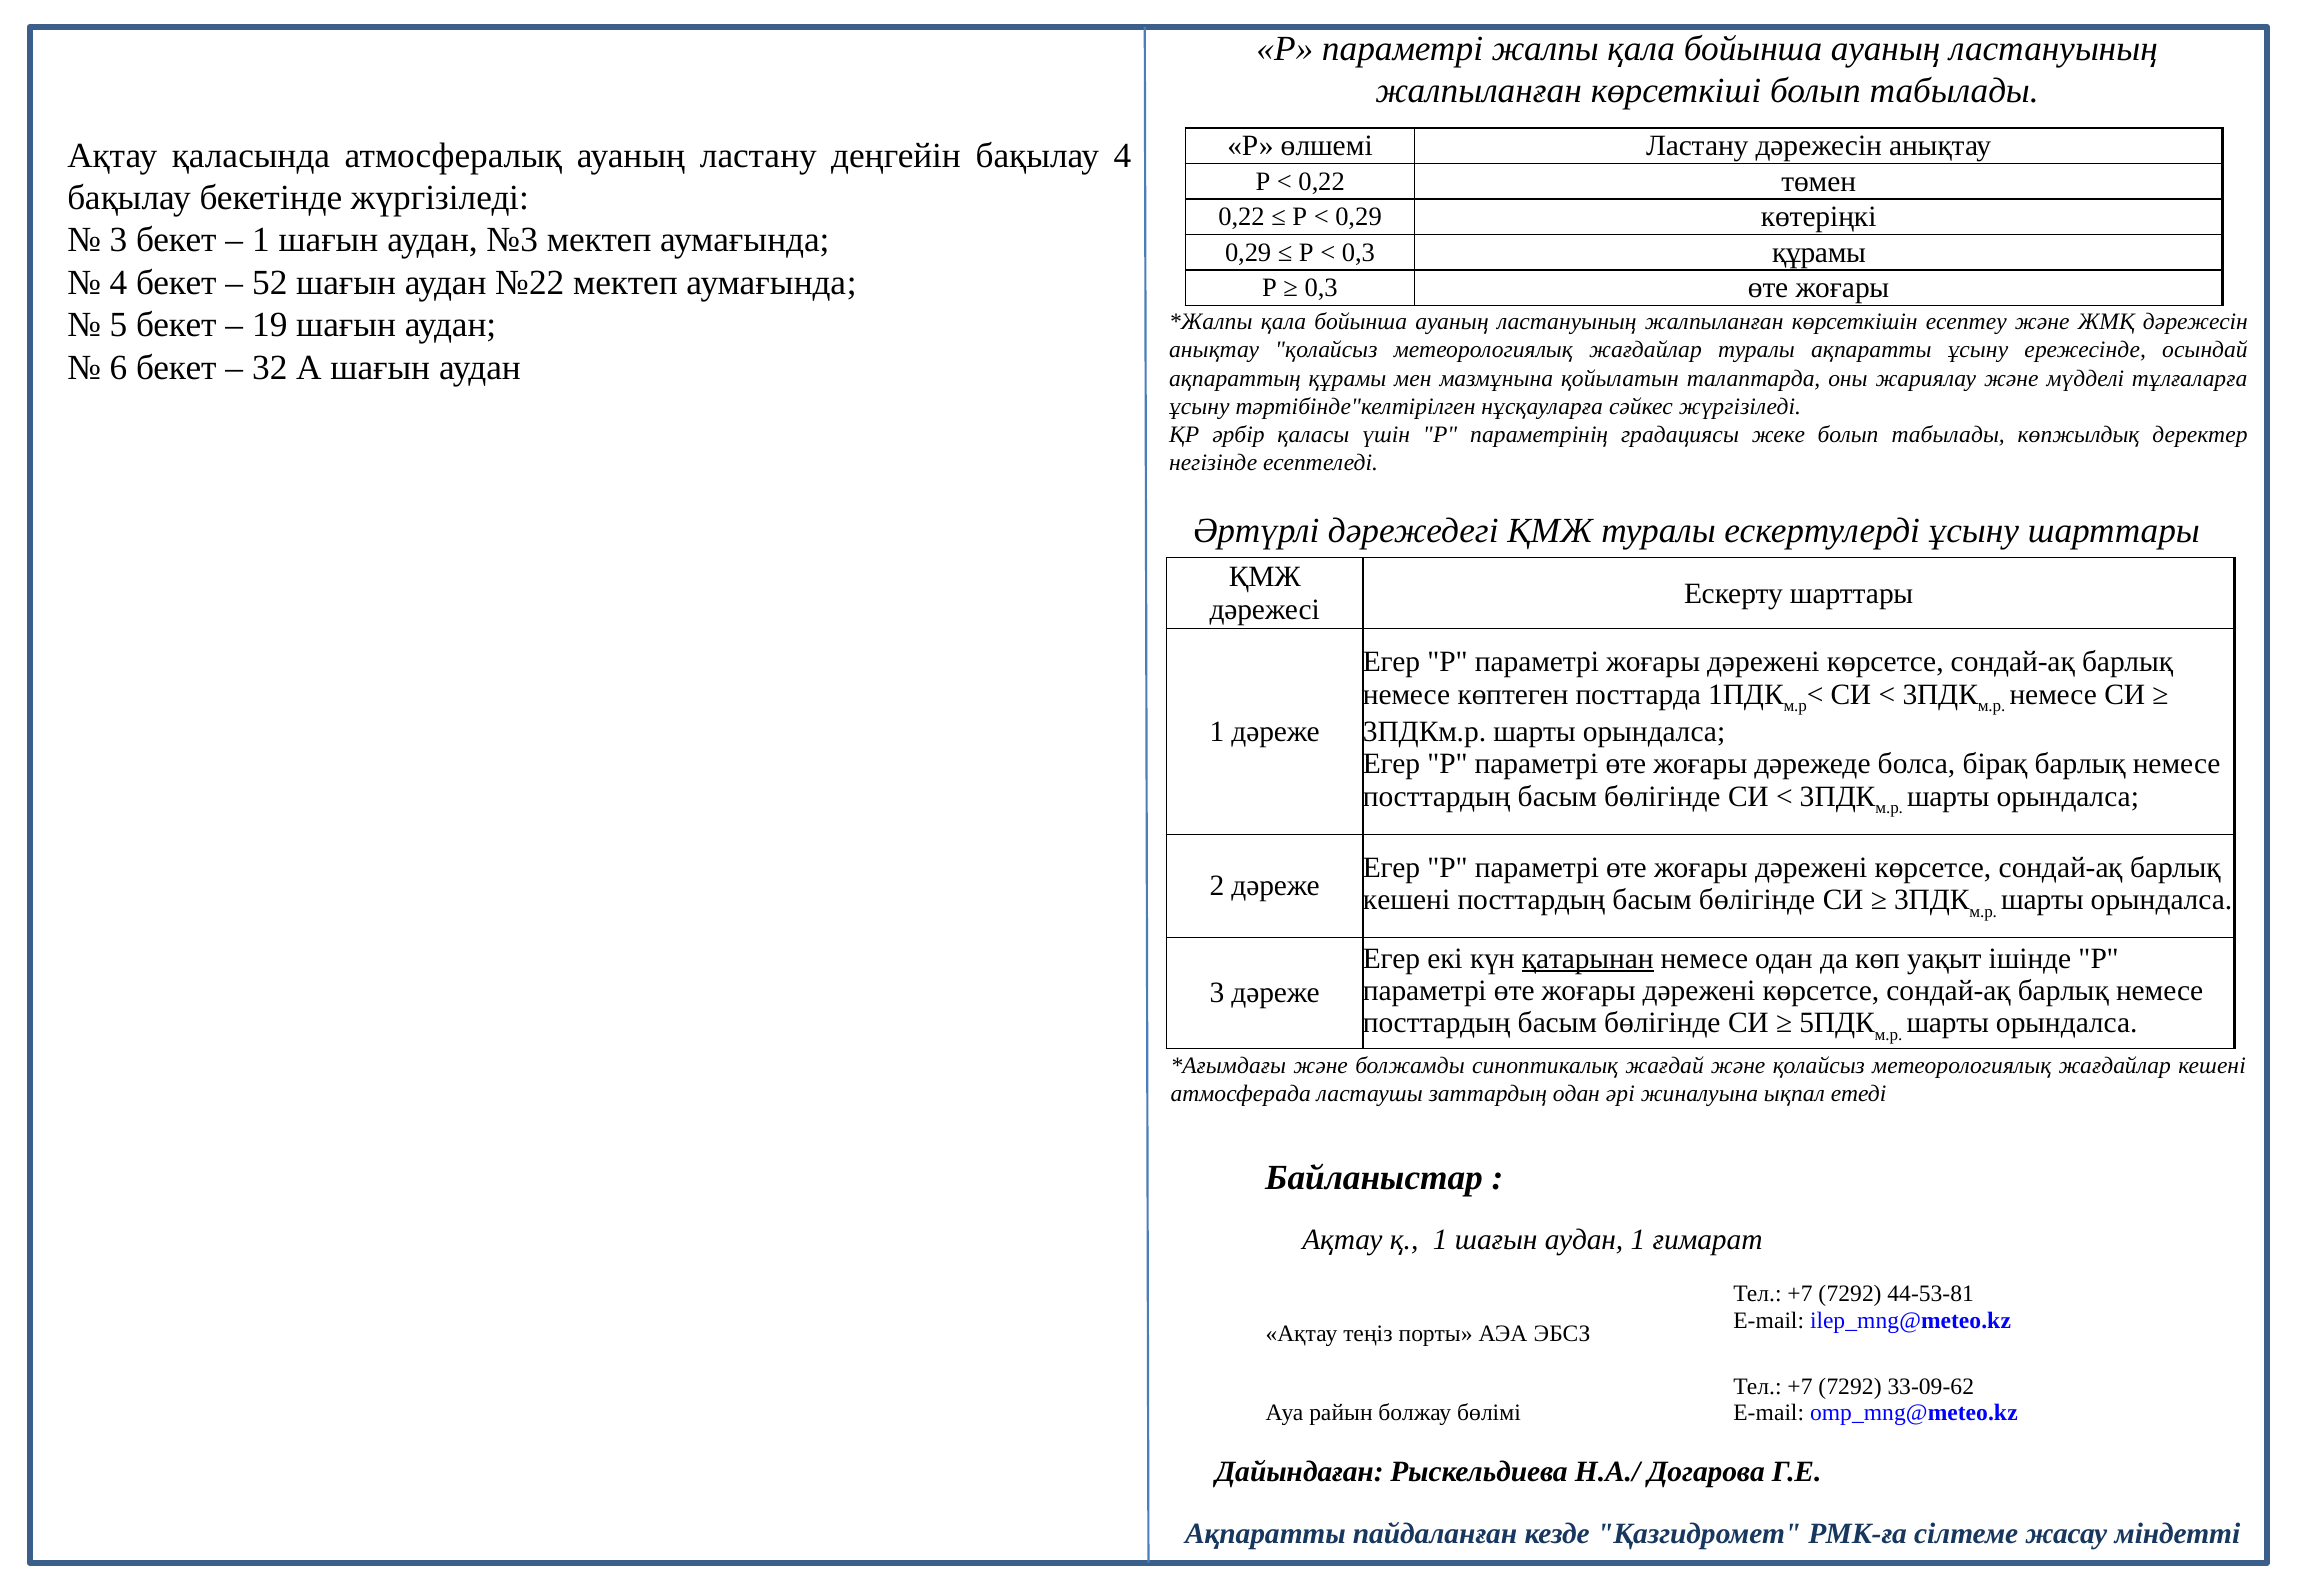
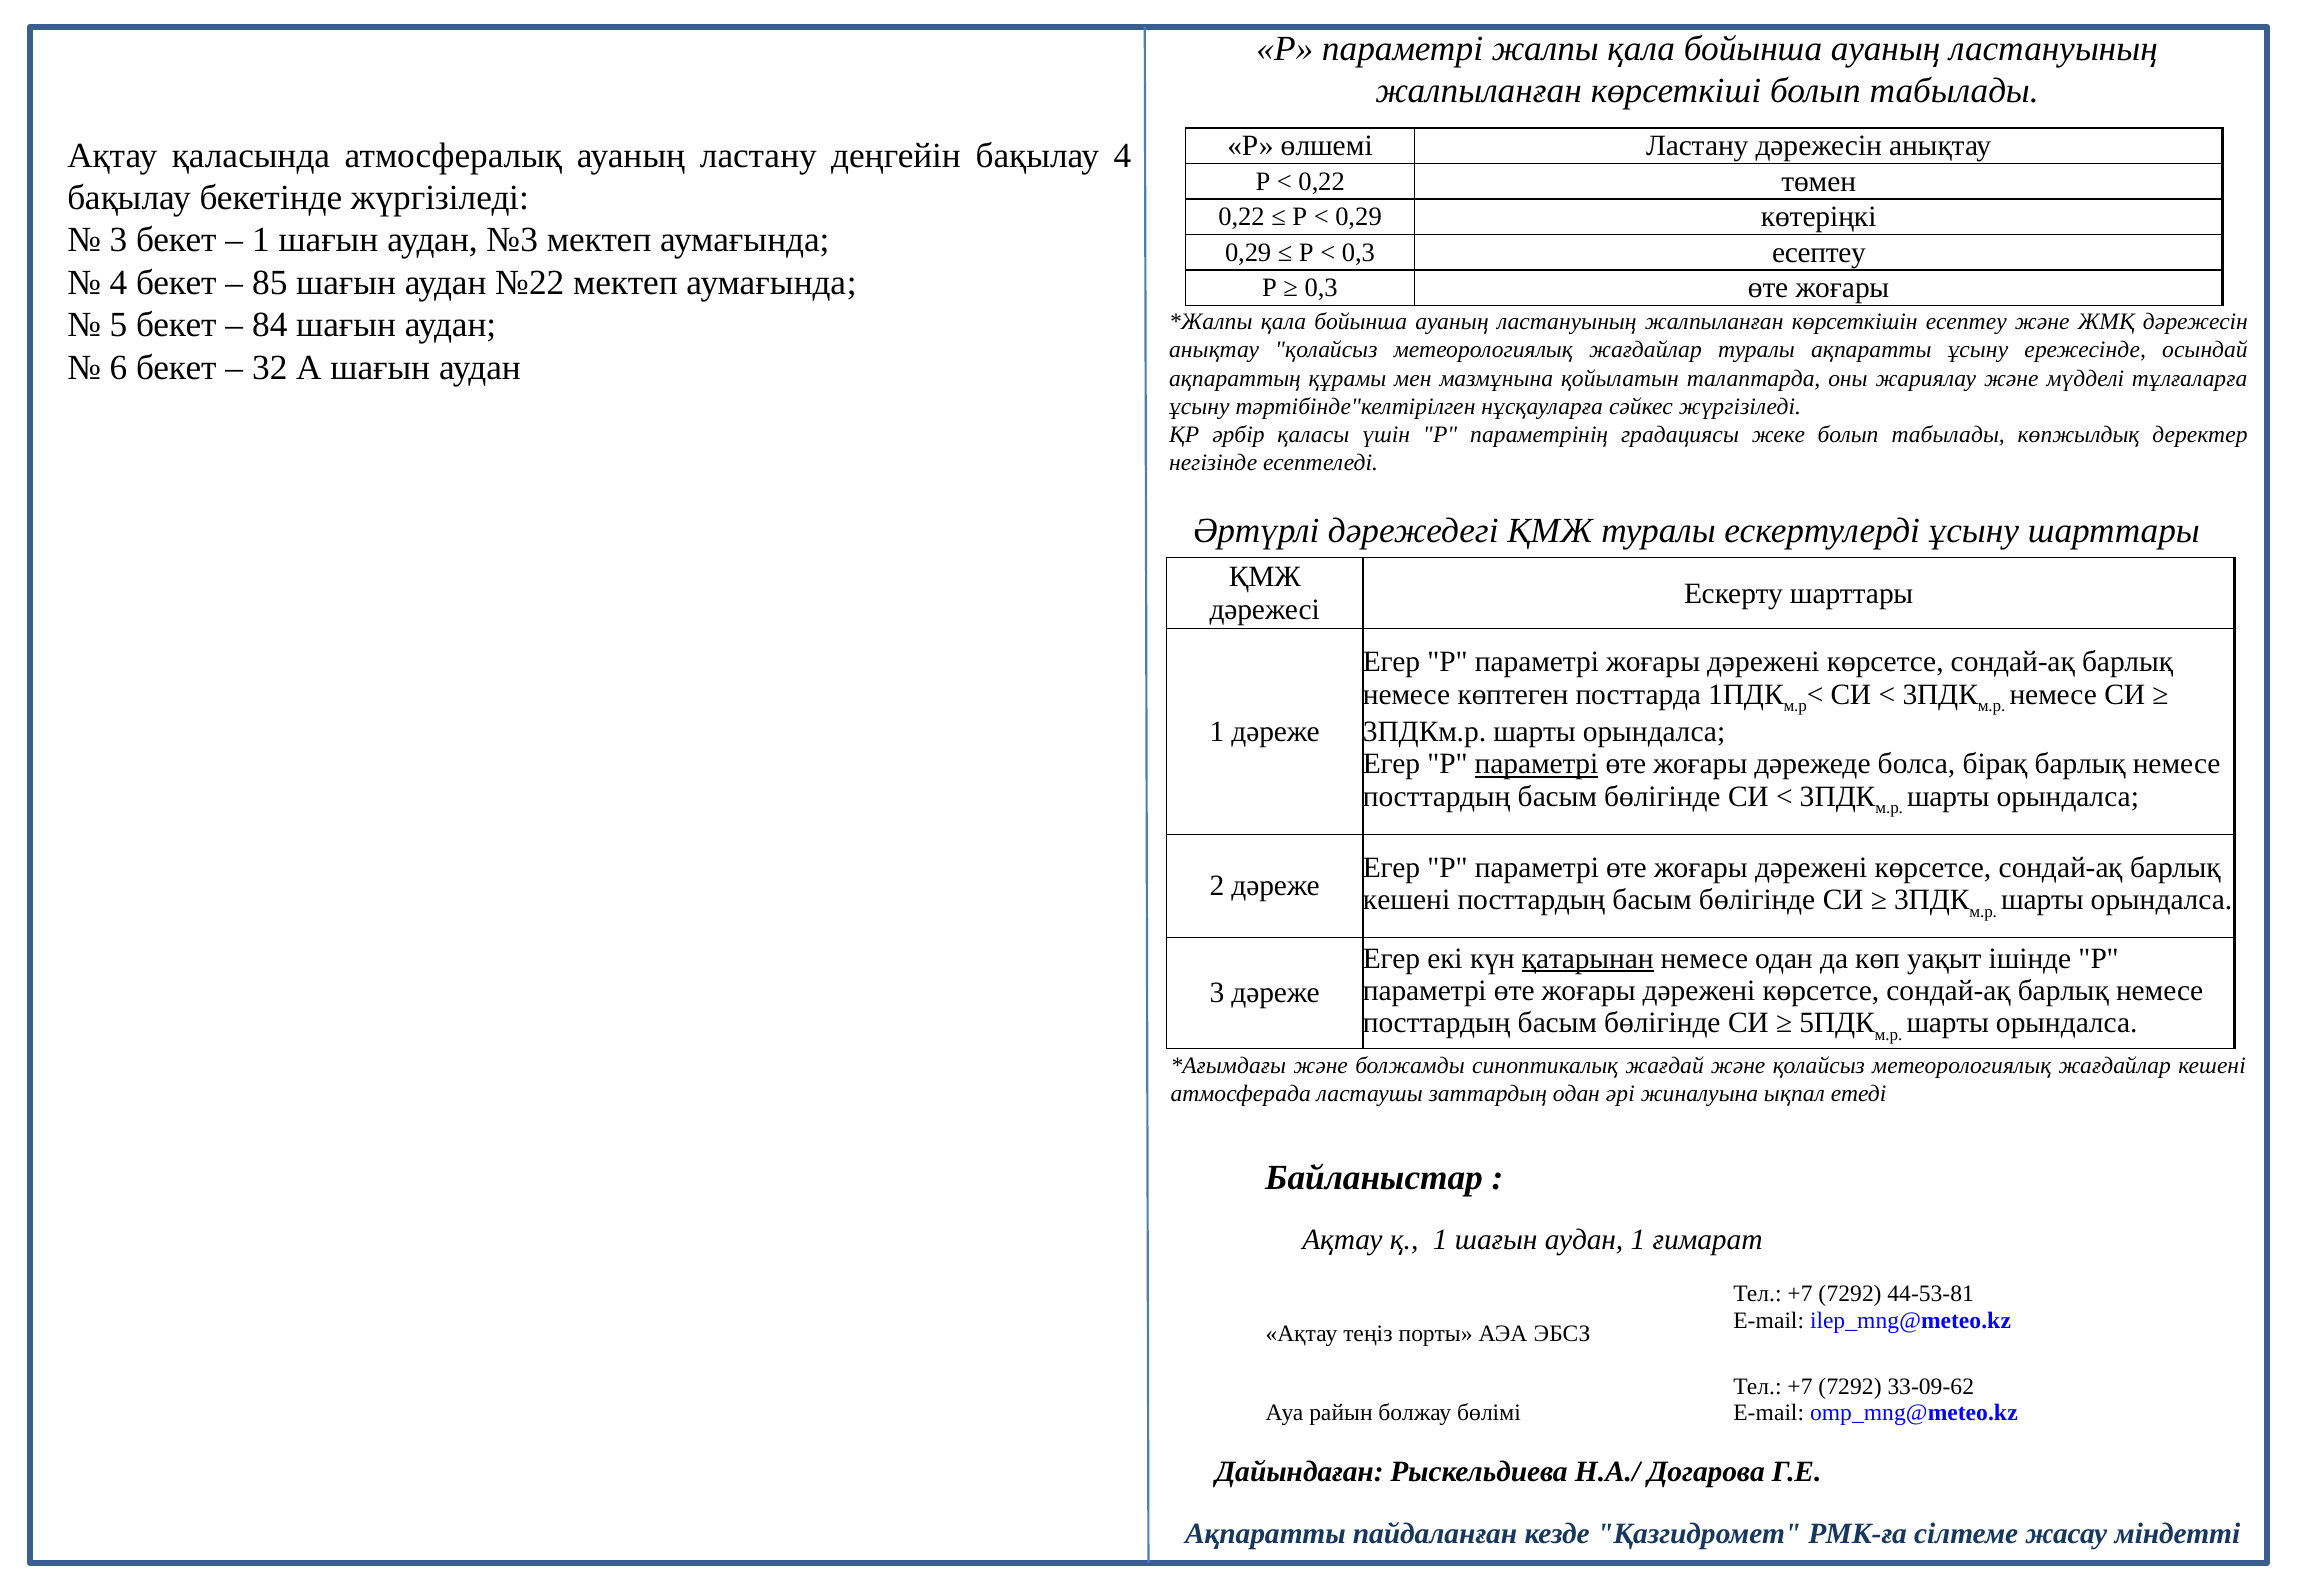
0,3 құрамы: құрамы -> есептеу
52: 52 -> 85
19: 19 -> 84
параметрі at (1536, 764) underline: none -> present
